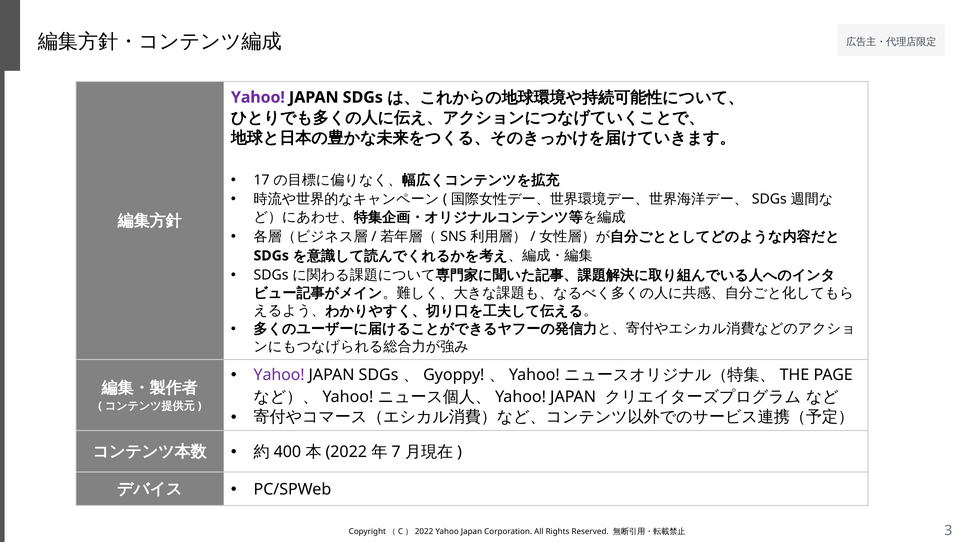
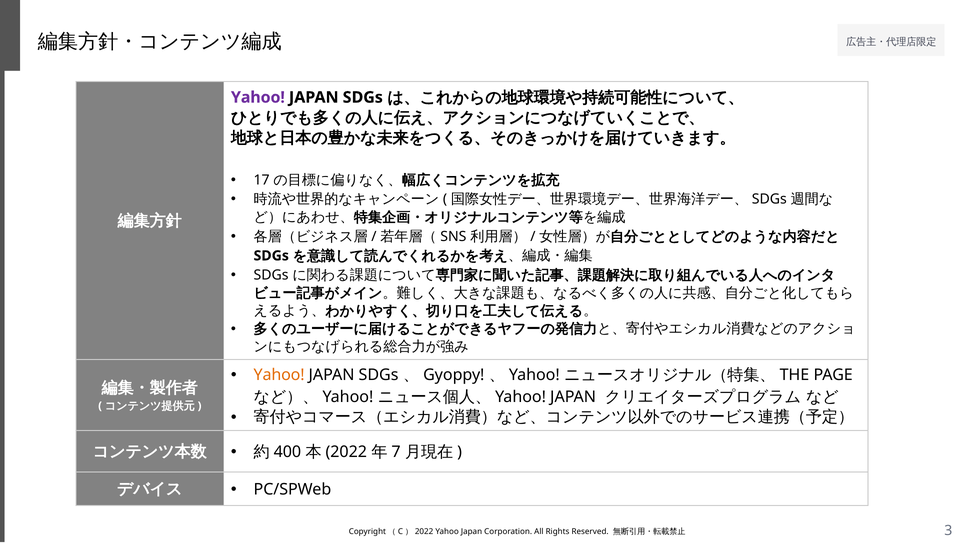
Yahoo at (279, 375) colour: purple -> orange
